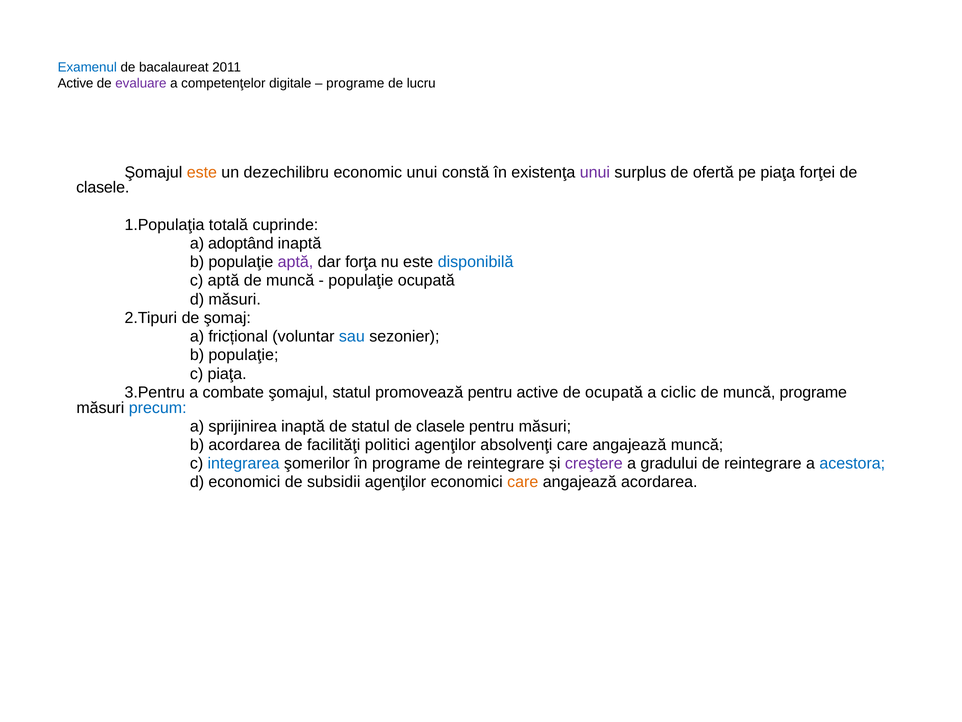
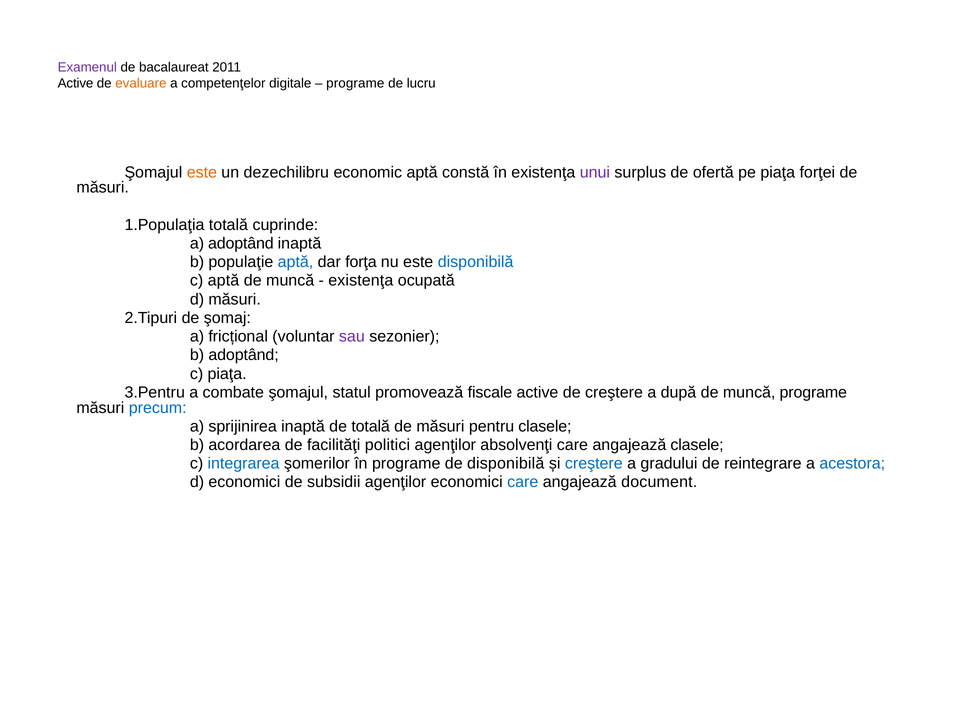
Examenul colour: blue -> purple
evaluare colour: purple -> orange
economic unui: unui -> aptă
clasele at (103, 188): clasele -> măsuri
aptă at (295, 262) colour: purple -> blue
populaţie at (361, 281): populaţie -> existenţa
sau colour: blue -> purple
populaţie at (243, 355): populaţie -> adoptând
promovează pentru: pentru -> fiscale
de ocupată: ocupată -> creştere
ciclic: ciclic -> după
de statul: statul -> totală
clasele at (441, 426): clasele -> măsuri
pentru măsuri: măsuri -> clasele
angajează muncă: muncă -> clasele
programe de reintegrare: reintegrare -> disponibilă
creştere at (594, 463) colour: purple -> blue
care at (523, 482) colour: orange -> blue
angajează acordarea: acordarea -> document
